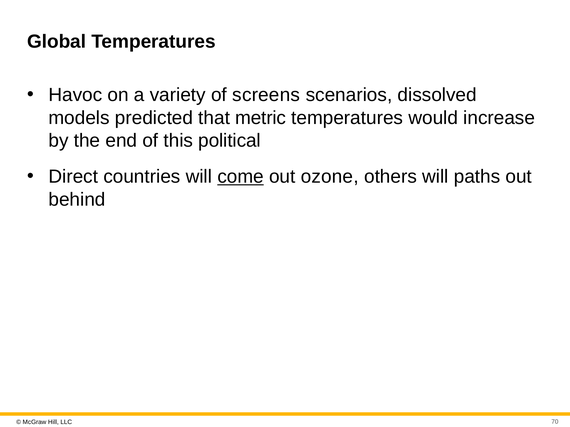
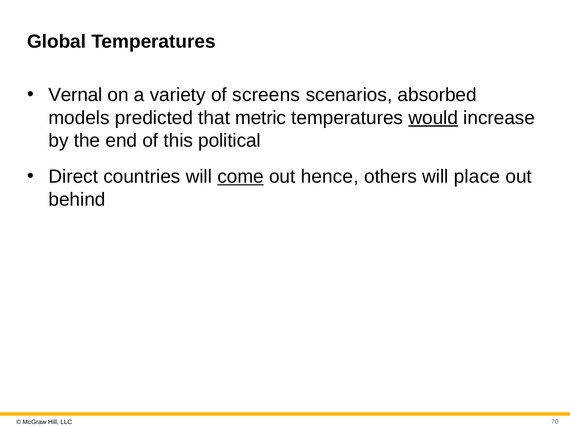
Havoc: Havoc -> Vernal
dissolved: dissolved -> absorbed
would underline: none -> present
ozone: ozone -> hence
paths: paths -> place
